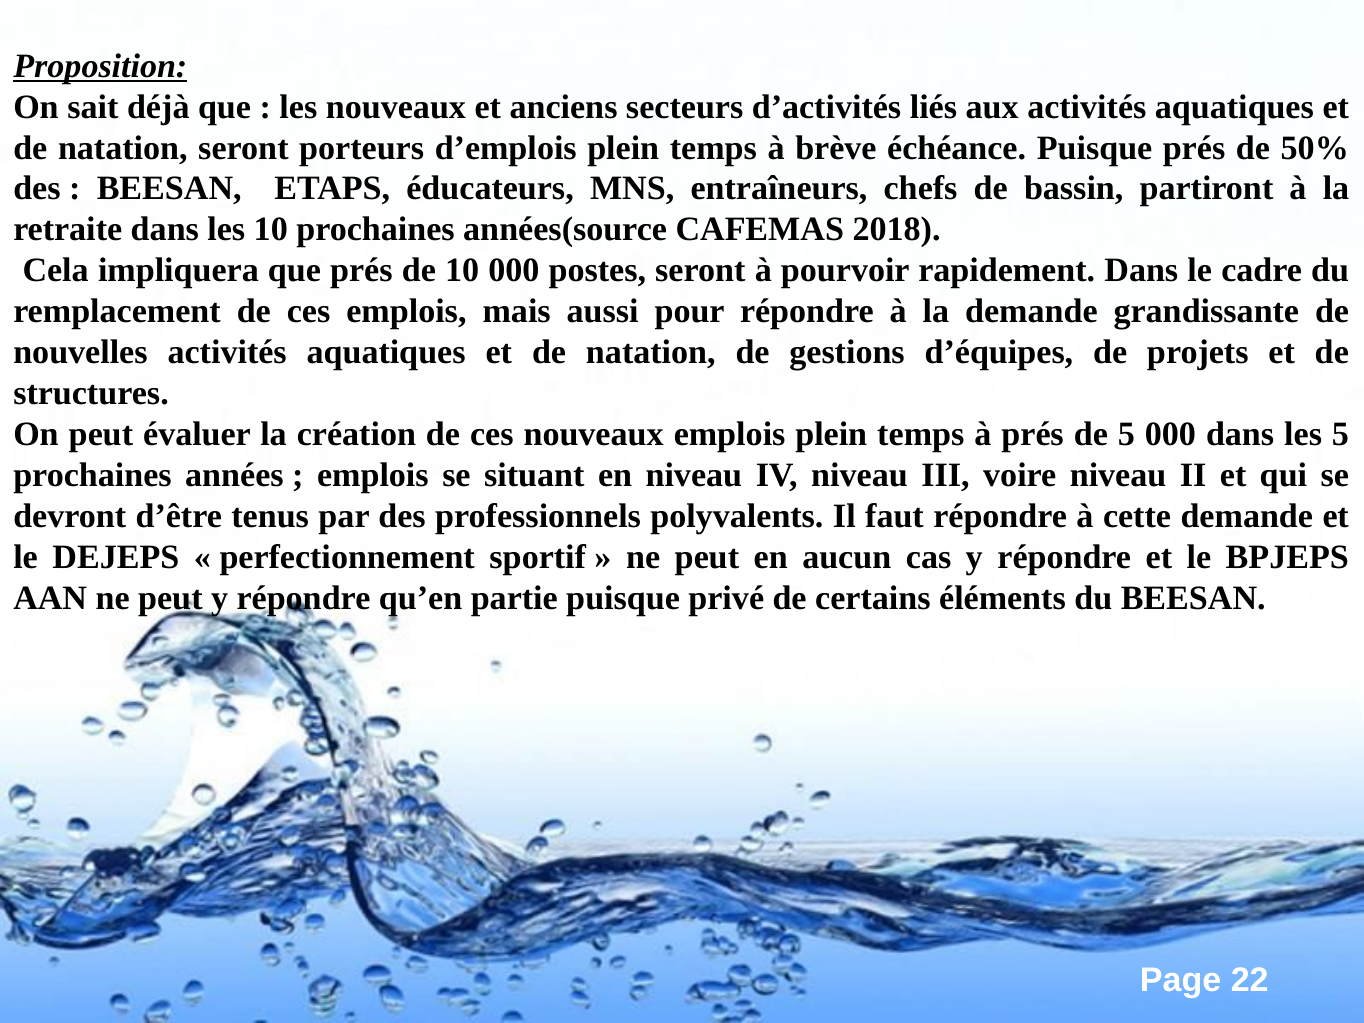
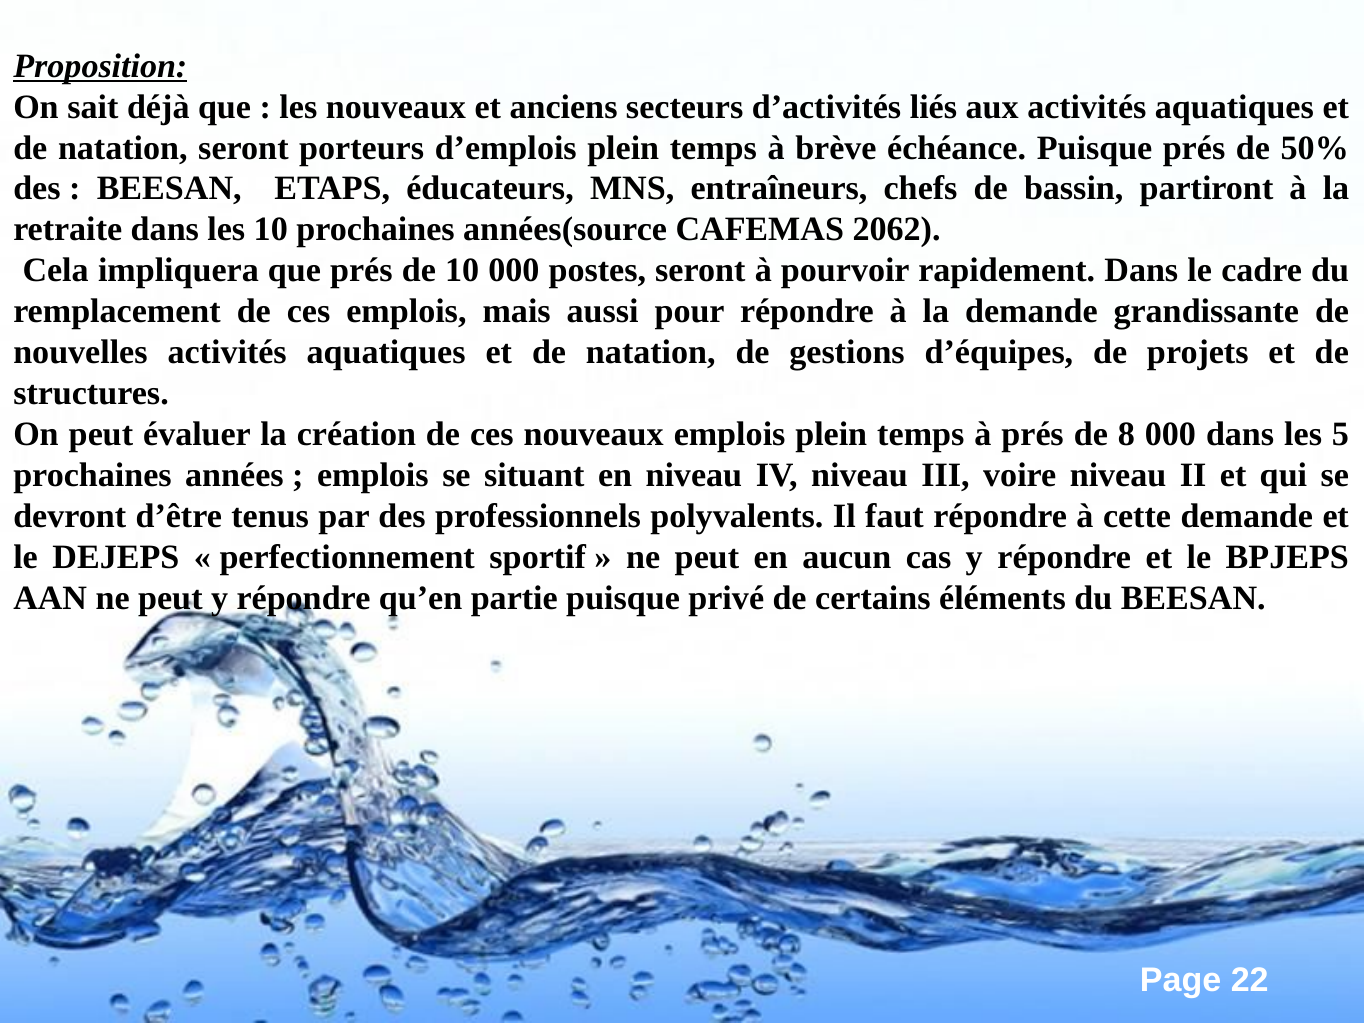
2018: 2018 -> 2062
de 5: 5 -> 8
